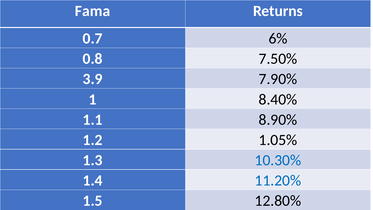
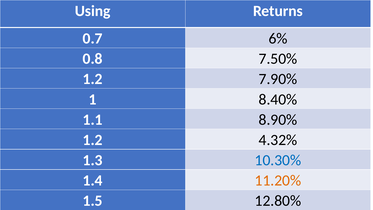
Fama: Fama -> Using
3.9 at (93, 79): 3.9 -> 1.2
1.05%: 1.05% -> 4.32%
11.20% colour: blue -> orange
